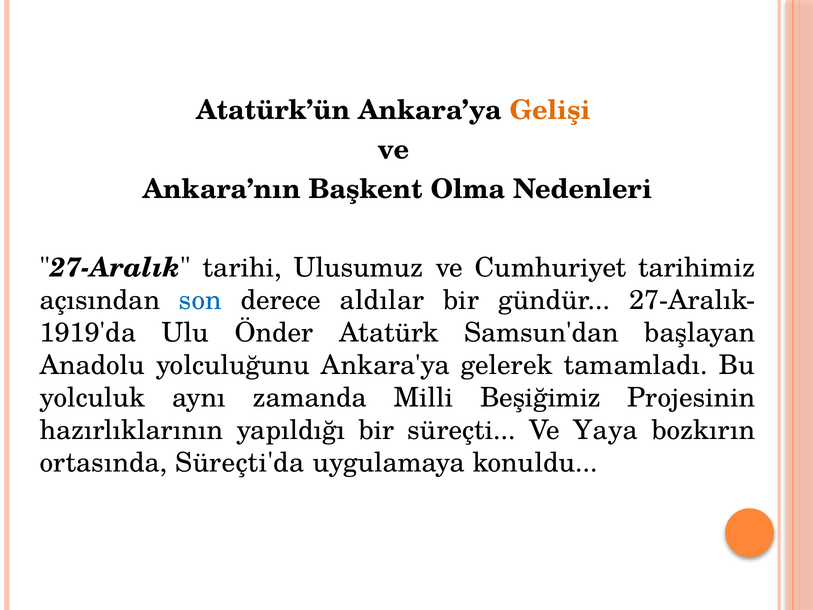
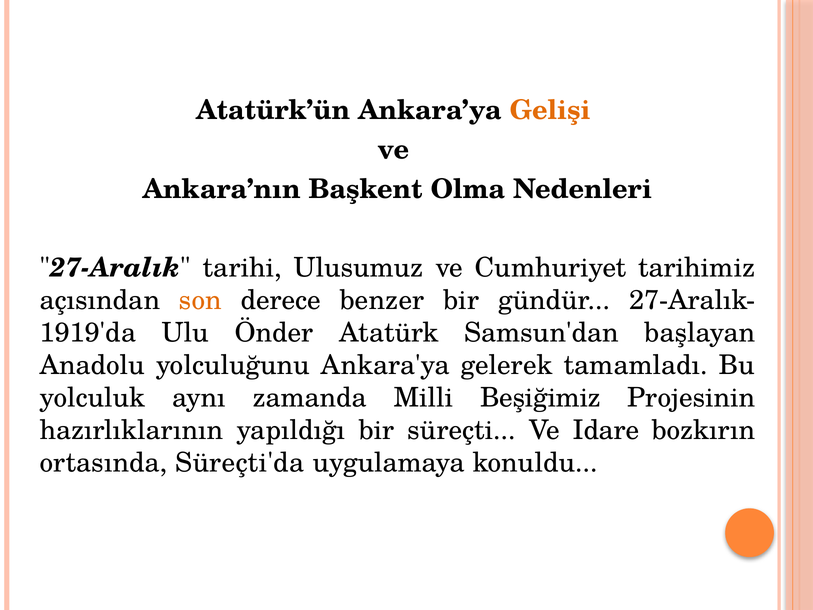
son colour: blue -> orange
aldılar: aldılar -> benzer
Yaya: Yaya -> Idare
